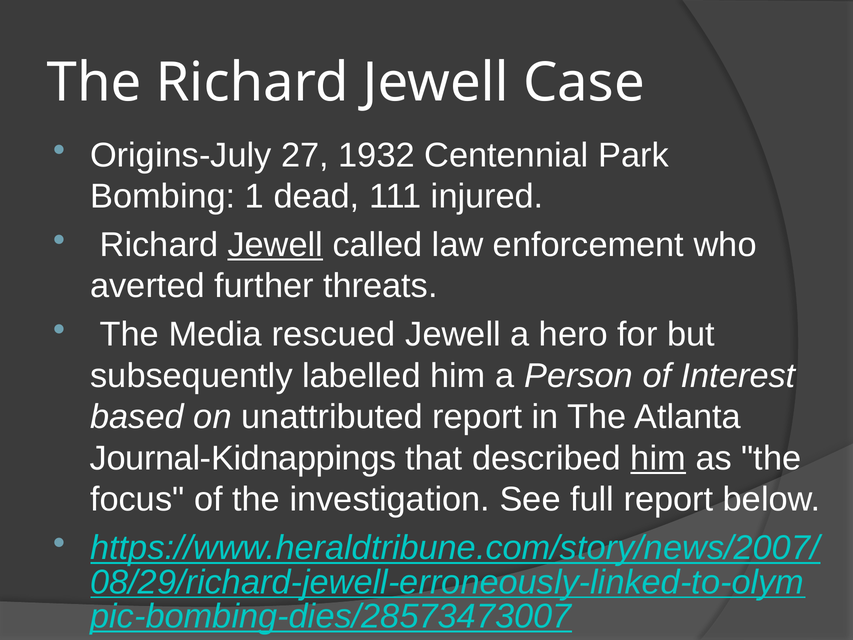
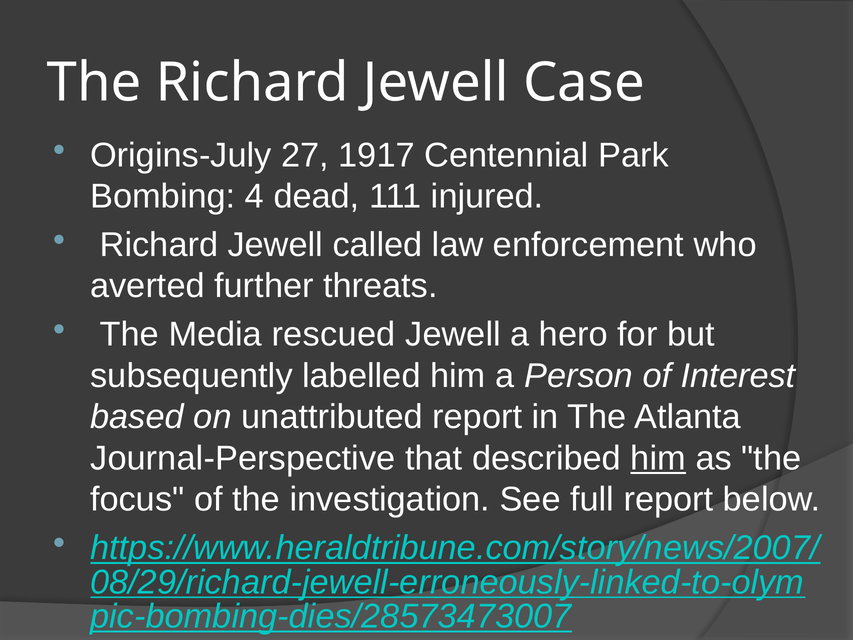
1932: 1932 -> 1917
1: 1 -> 4
Jewell at (275, 245) underline: present -> none
Journal-Kidnappings: Journal-Kidnappings -> Journal-Perspective
